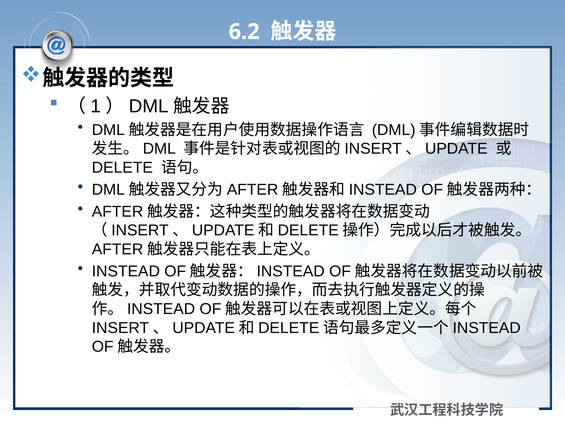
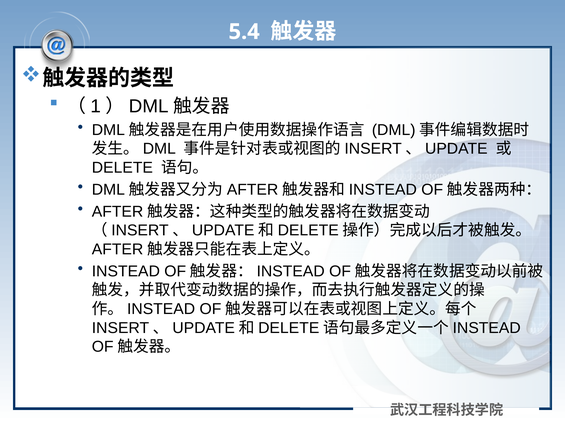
6.2: 6.2 -> 5.4
